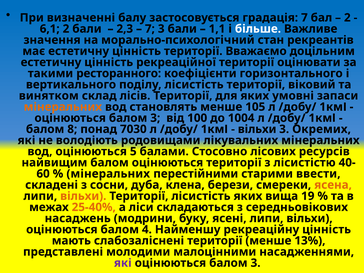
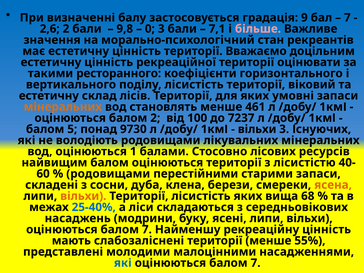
градація 7: 7 -> 9
2 at (347, 18): 2 -> 7
6,1: 6,1 -> 2,6
2,3: 2,3 -> 9,8
7 at (150, 29): 7 -> 0
1,1: 1,1 -> 7,1
більше colour: white -> pink
винятком at (49, 96): винятком -> естетичну
105: 105 -> 461
3 at (155, 118): 3 -> 2
1004: 1004 -> 7237
8: 8 -> 5
7030: 7030 -> 9730
Окремих: Окремих -> Існуючих
5: 5 -> 1
мінеральних at (108, 174): мінеральних -> родовищами
старими ввести: ввести -> запаси
19: 19 -> 68
25-40% colour: orange -> blue
4 at (147, 229): 4 -> 7
13%: 13% -> 55%
які at (123, 263) colour: purple -> blue
3 at (256, 263): 3 -> 7
